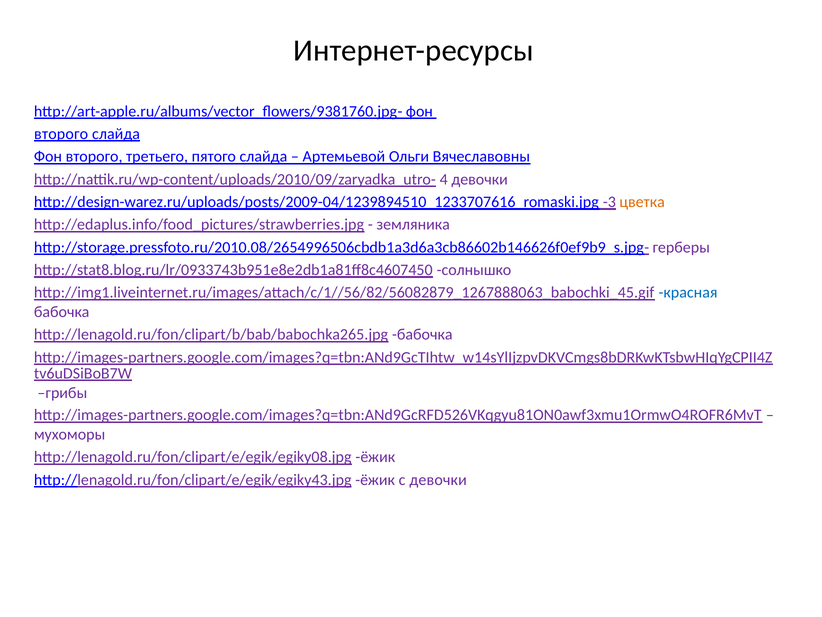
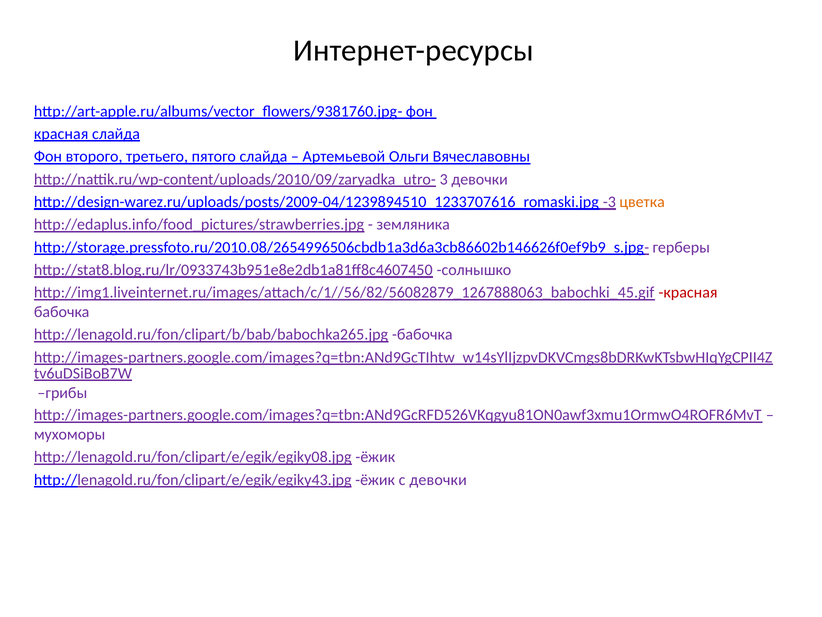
второго at (61, 134): второго -> красная
4: 4 -> 3
красная at (688, 292) colour: blue -> red
